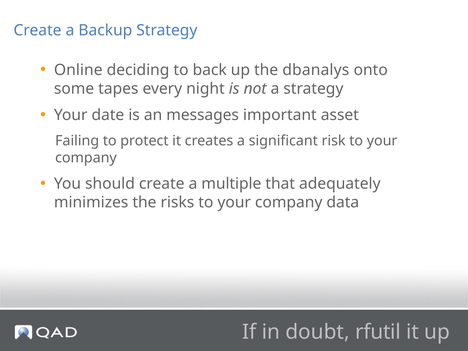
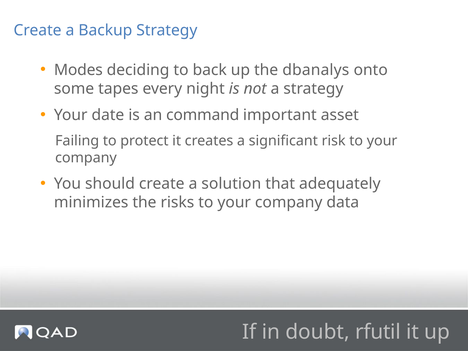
Online: Online -> Modes
messages: messages -> command
multiple: multiple -> solution
